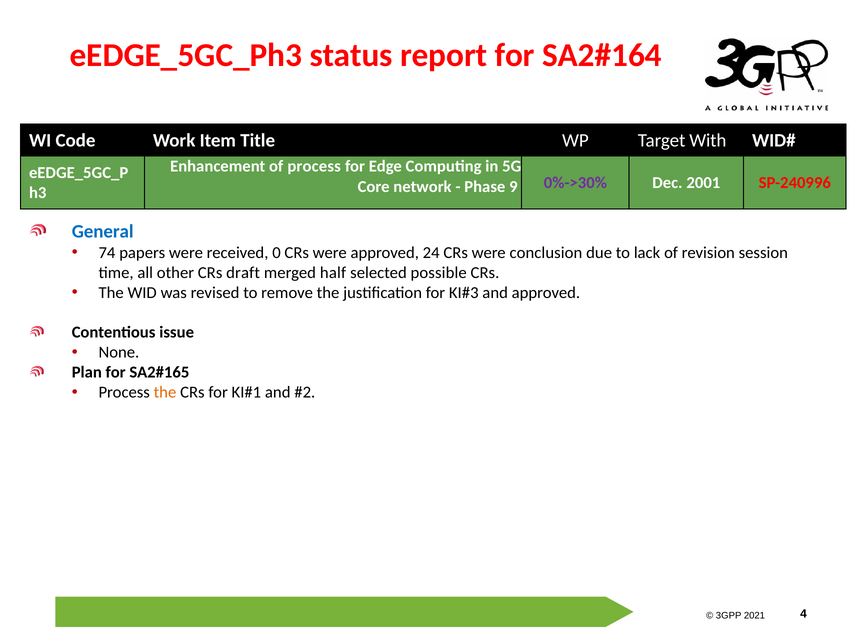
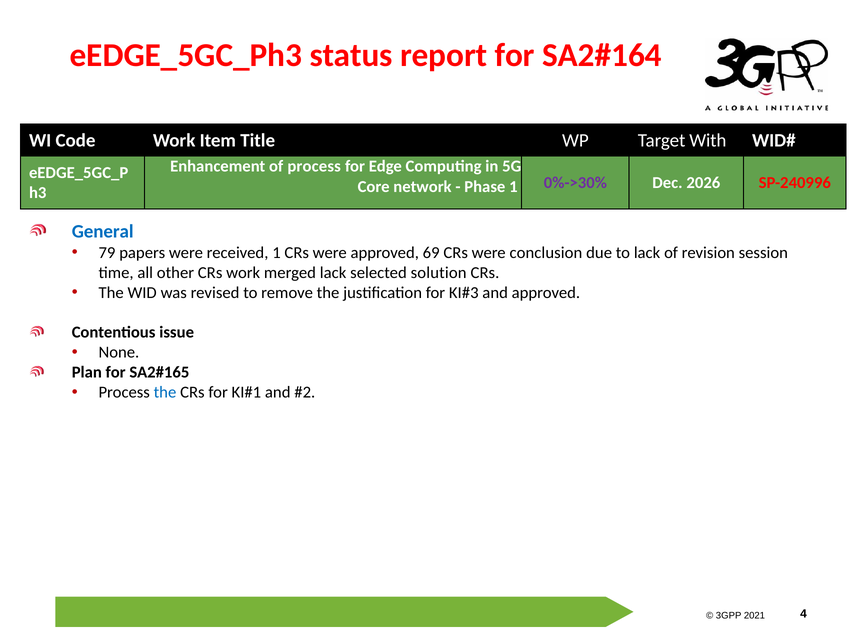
Phase 9: 9 -> 1
2001: 2001 -> 2026
74: 74 -> 79
received 0: 0 -> 1
24: 24 -> 69
CRs draft: draft -> work
merged half: half -> lack
possible: possible -> solution
the at (165, 393) colour: orange -> blue
